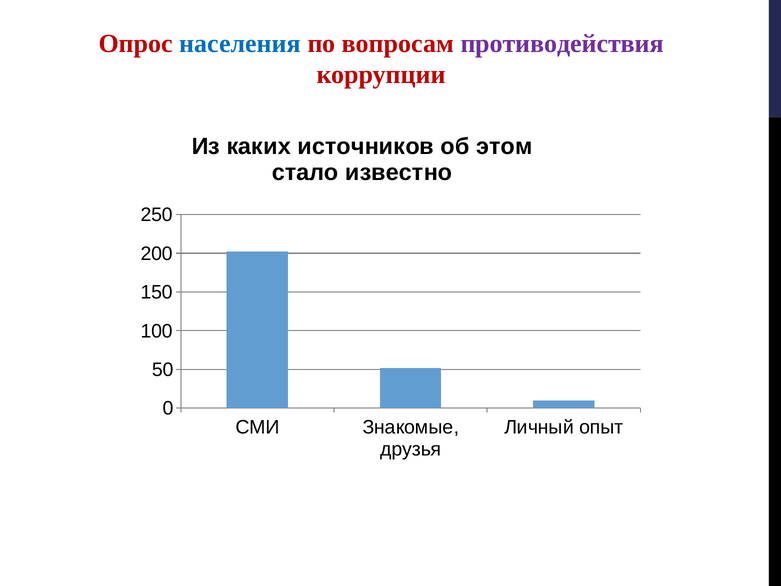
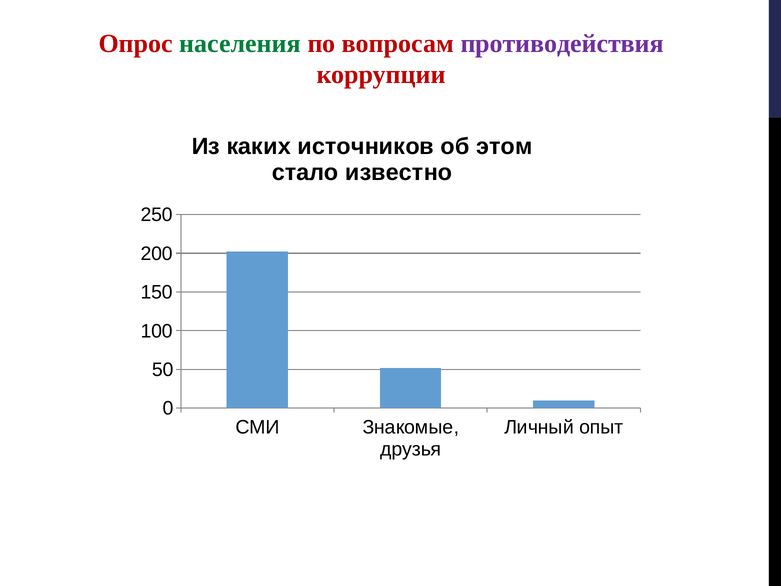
населения colour: blue -> green
